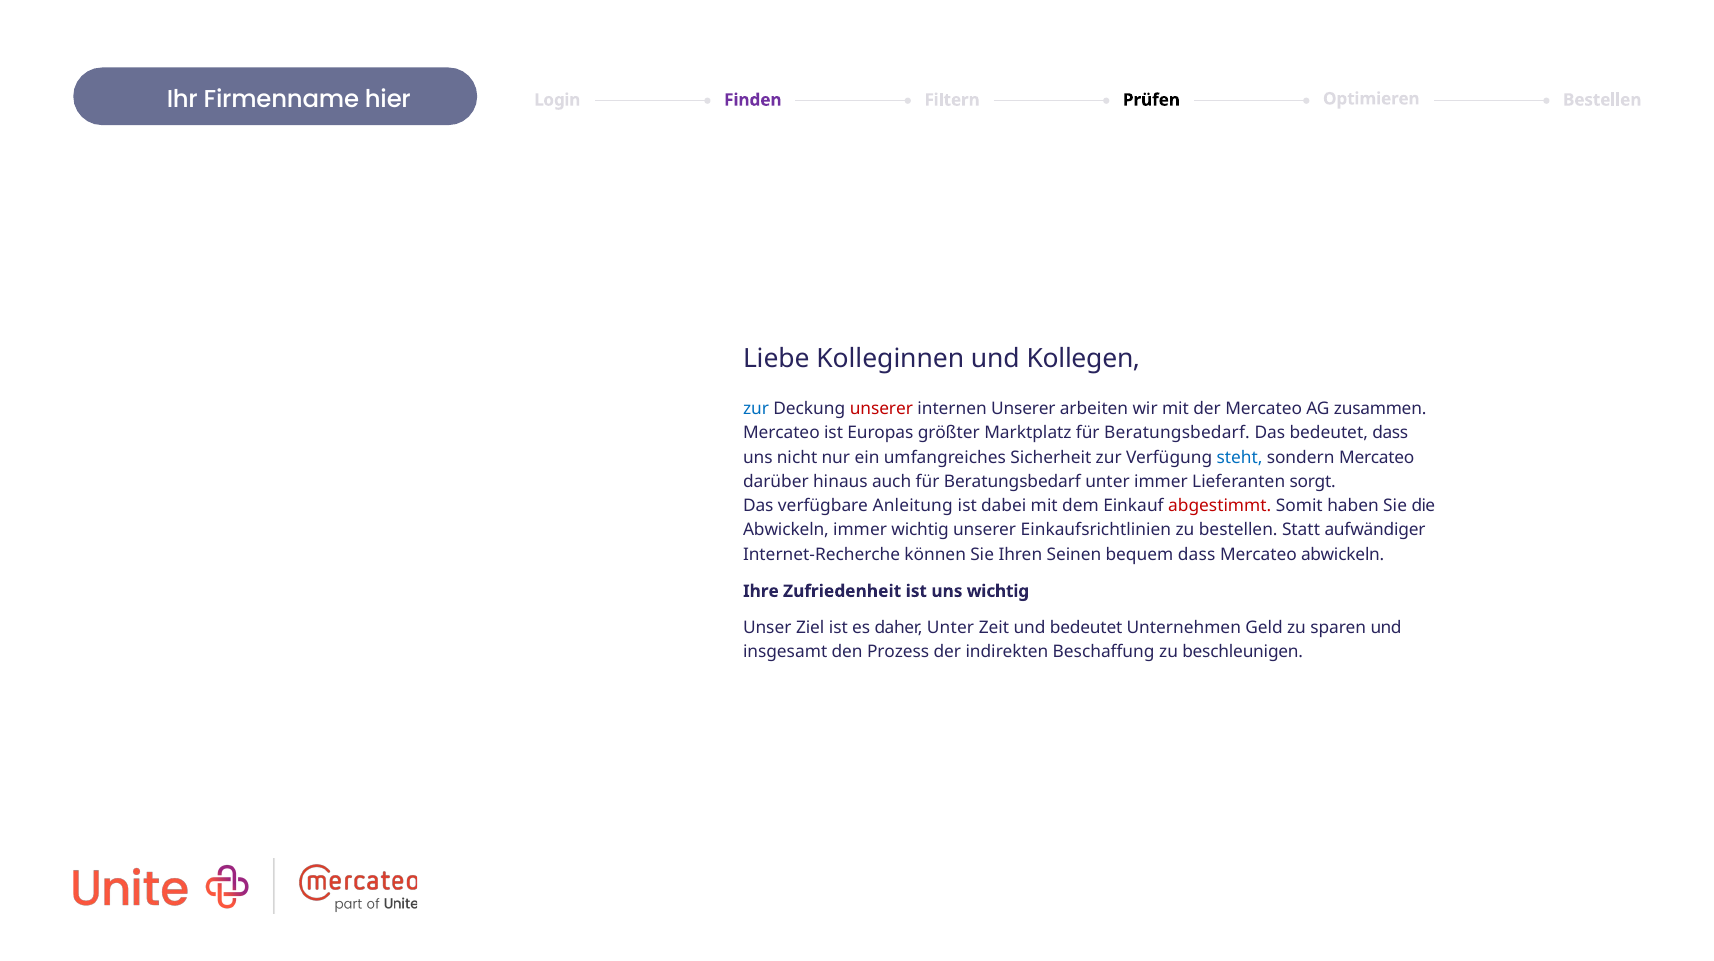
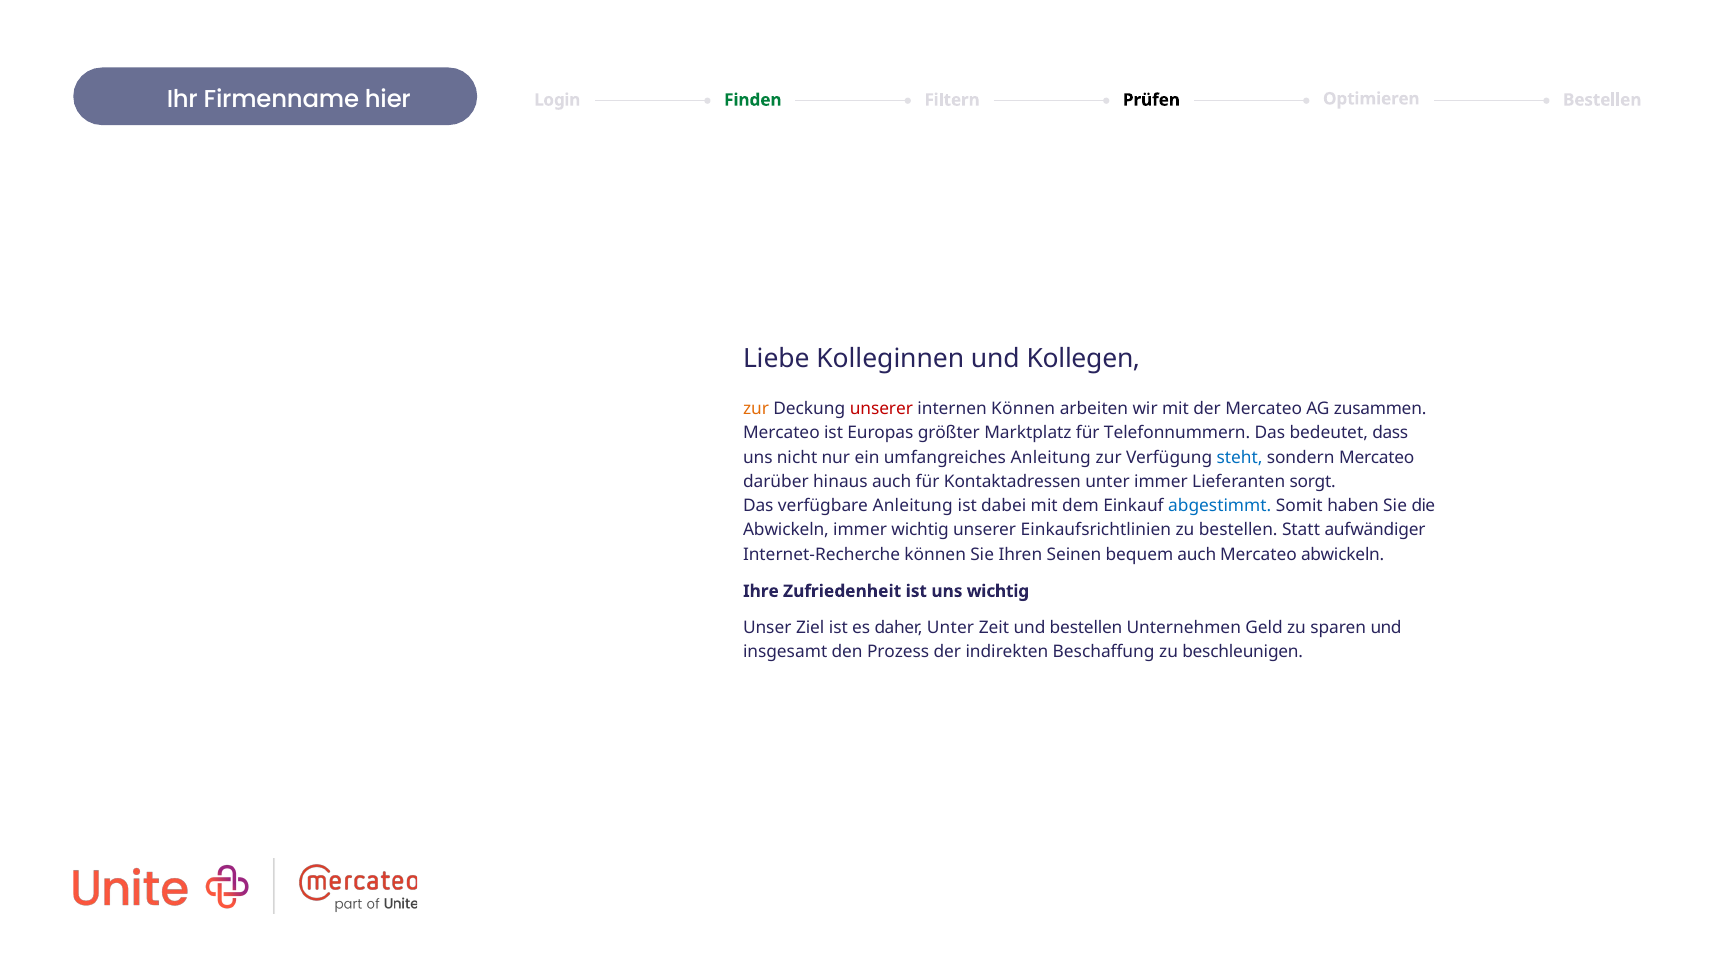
Finden colour: purple -> green
zur at (756, 409) colour: blue -> orange
internen Unserer: Unserer -> Können
Marktplatz für Beratungsbedarf: Beratungsbedarf -> Telefonnummern
umfangreiches Sicherheit: Sicherheit -> Anleitung
auch für Beratungsbedarf: Beratungsbedarf -> Kontaktadressen
abgestimmt colour: red -> blue
bequem dass: dass -> auch
und bedeutet: bedeutet -> bestellen
